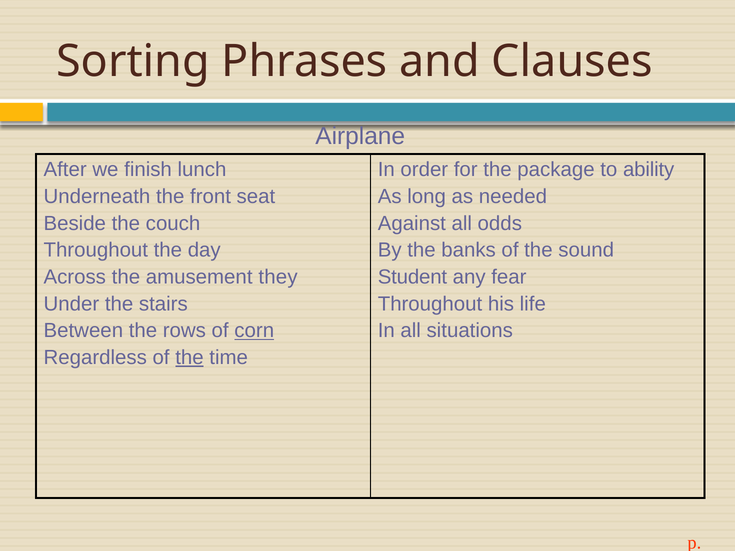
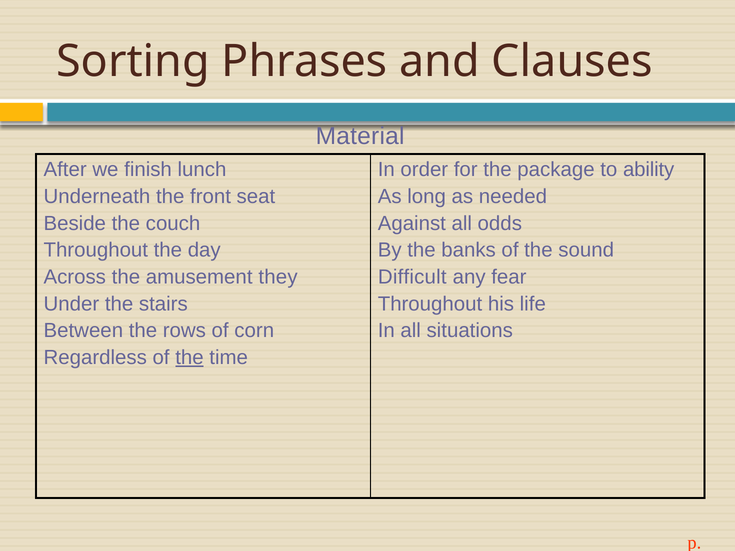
Airplane: Airplane -> Material
Student: Student -> Difficult
corn underline: present -> none
